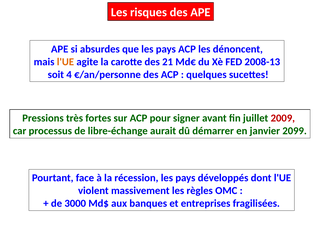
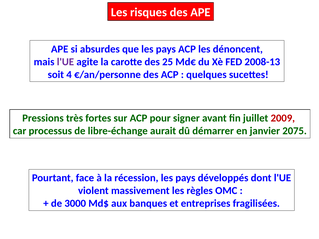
l'UE at (65, 62) colour: orange -> purple
21: 21 -> 25
2099: 2099 -> 2075
